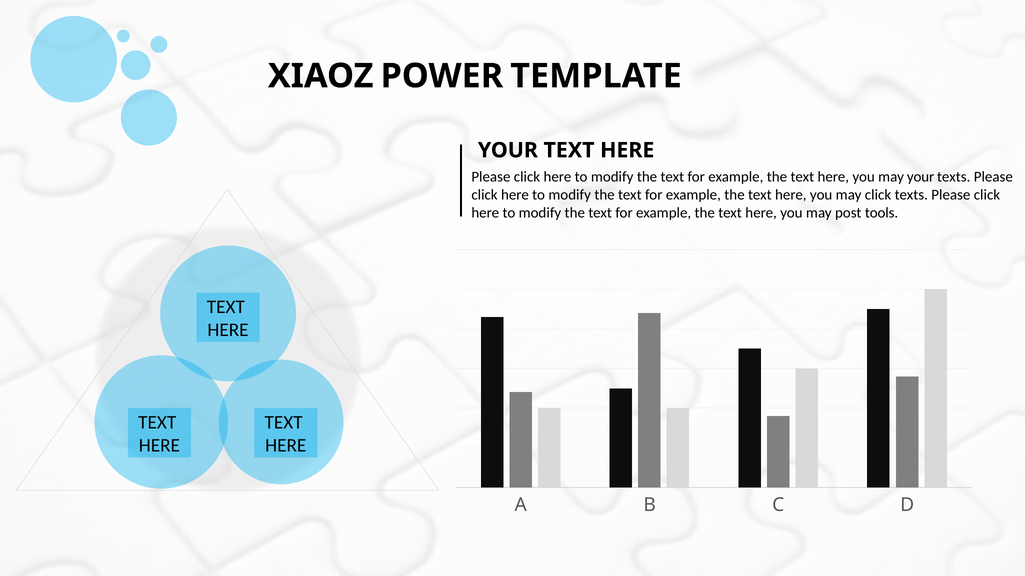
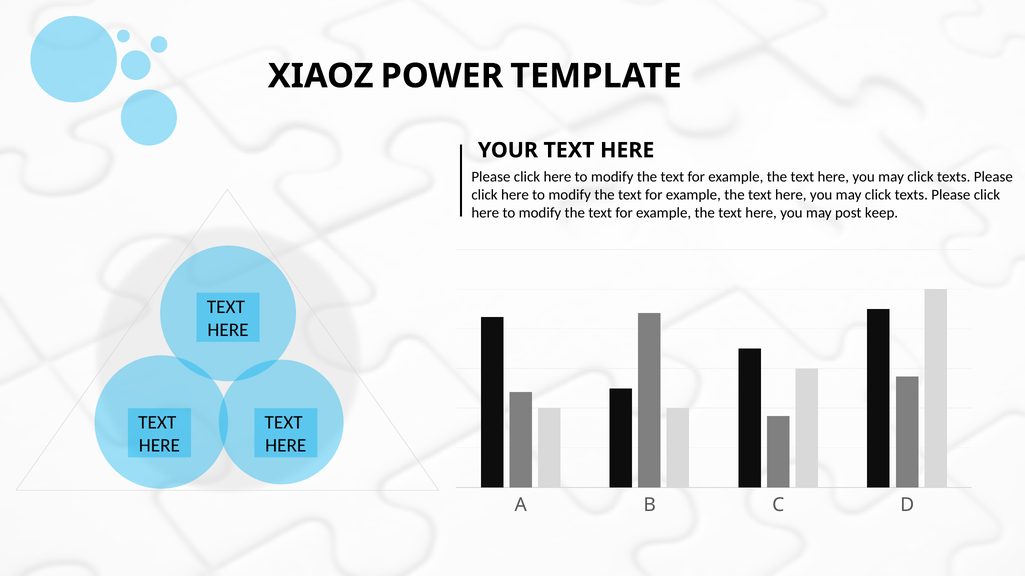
your at (921, 177): your -> click
tools: tools -> keep
